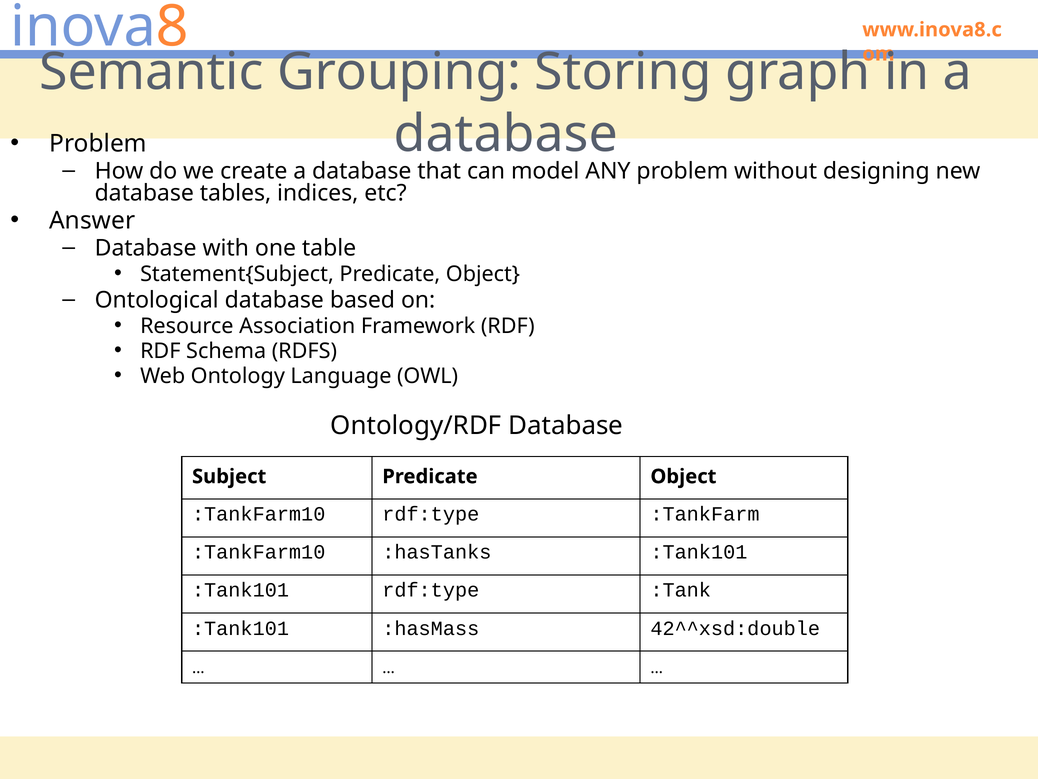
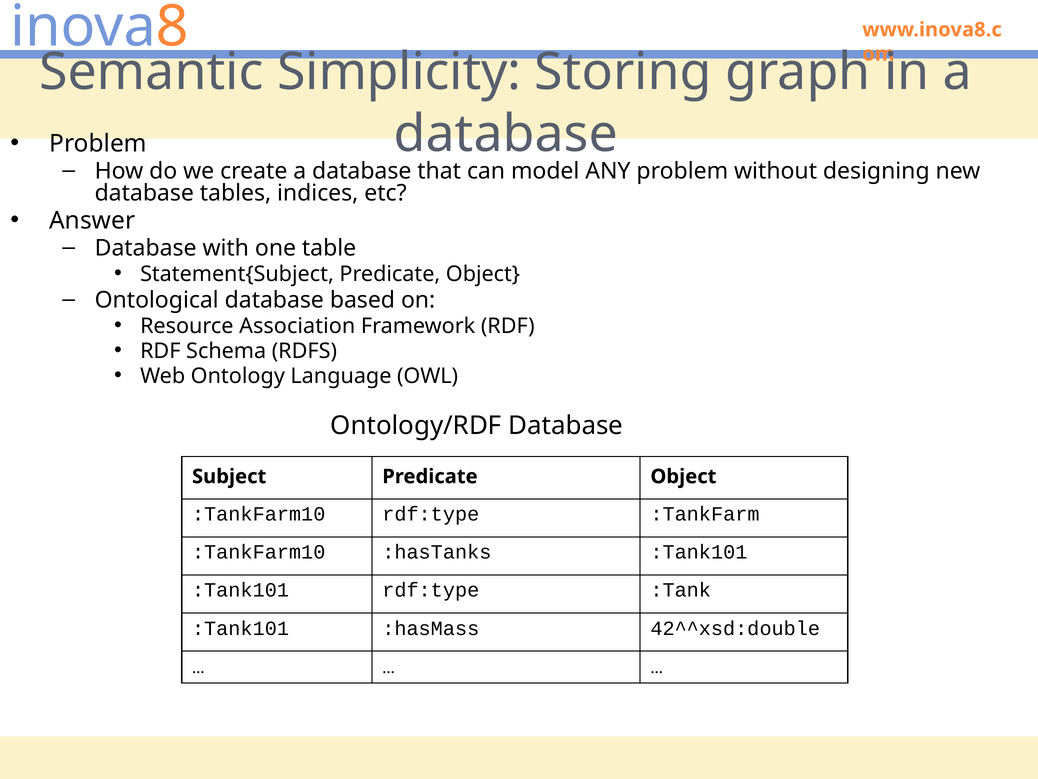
Grouping: Grouping -> Simplicity
